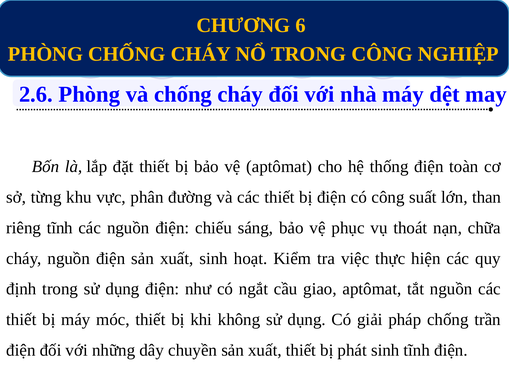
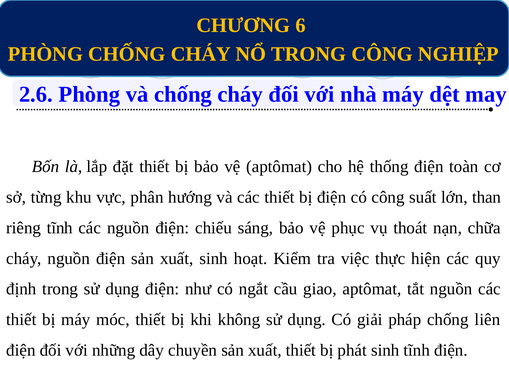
đường: đường -> hướng
trần: trần -> liên
